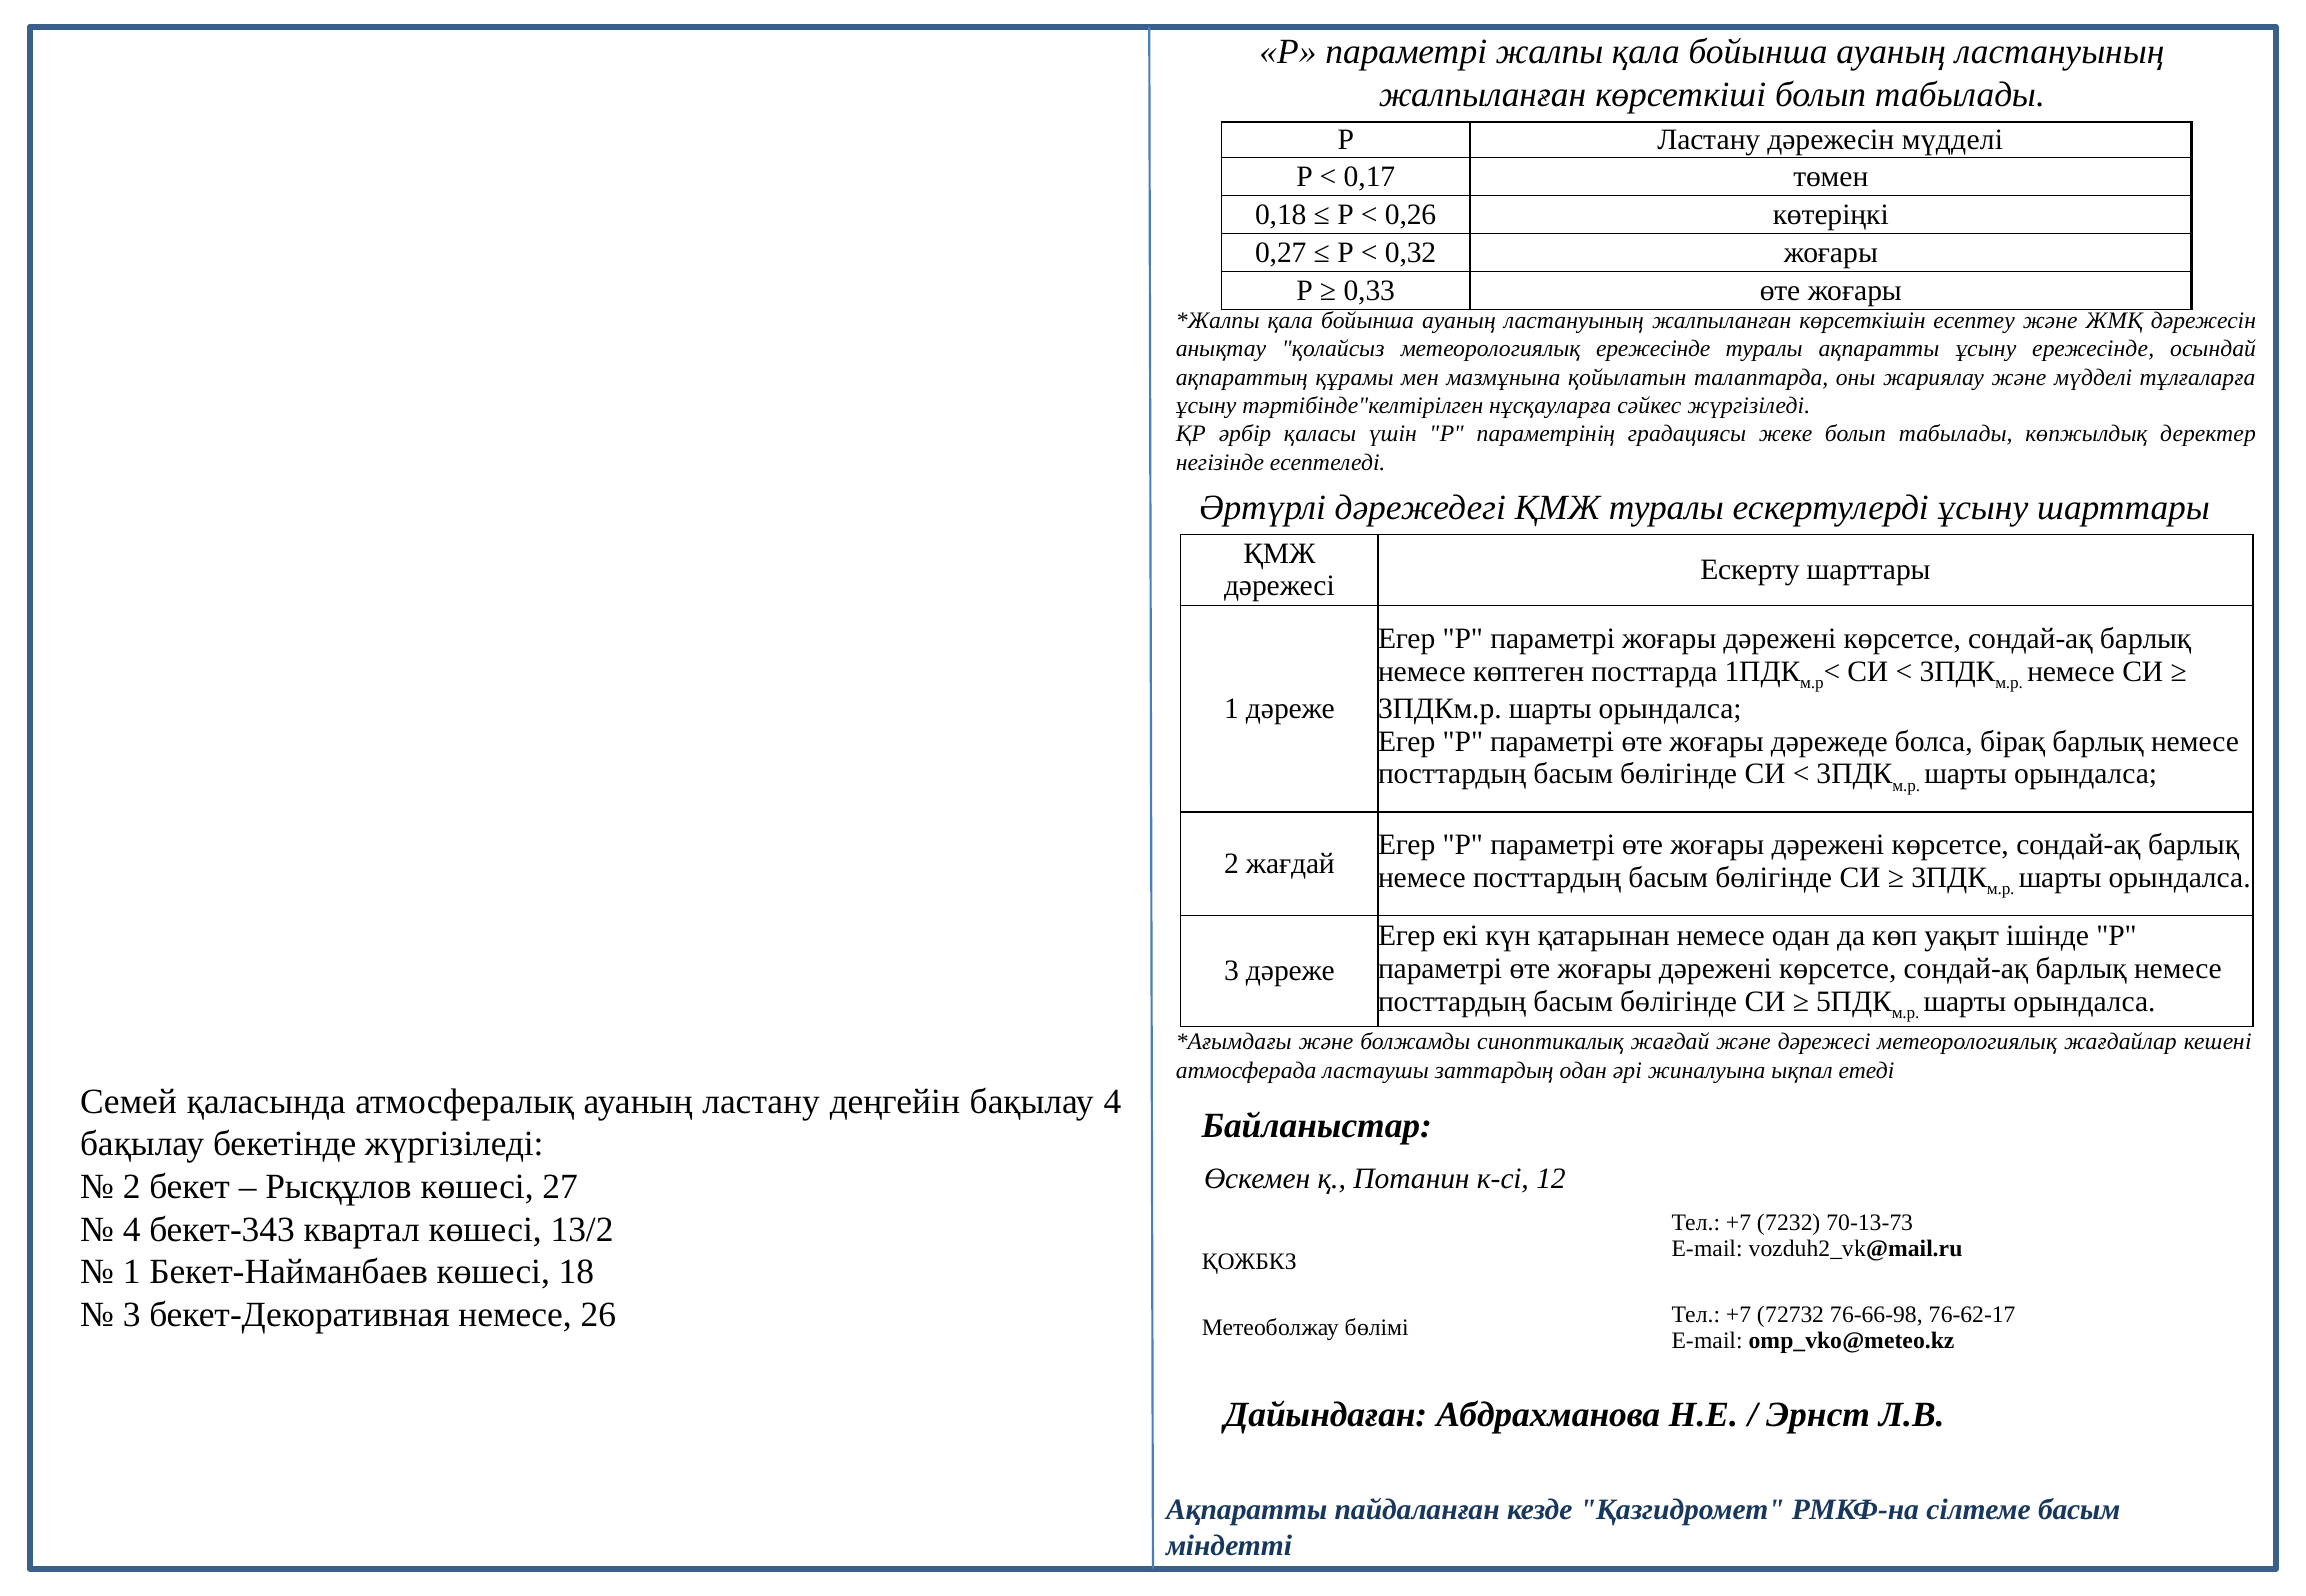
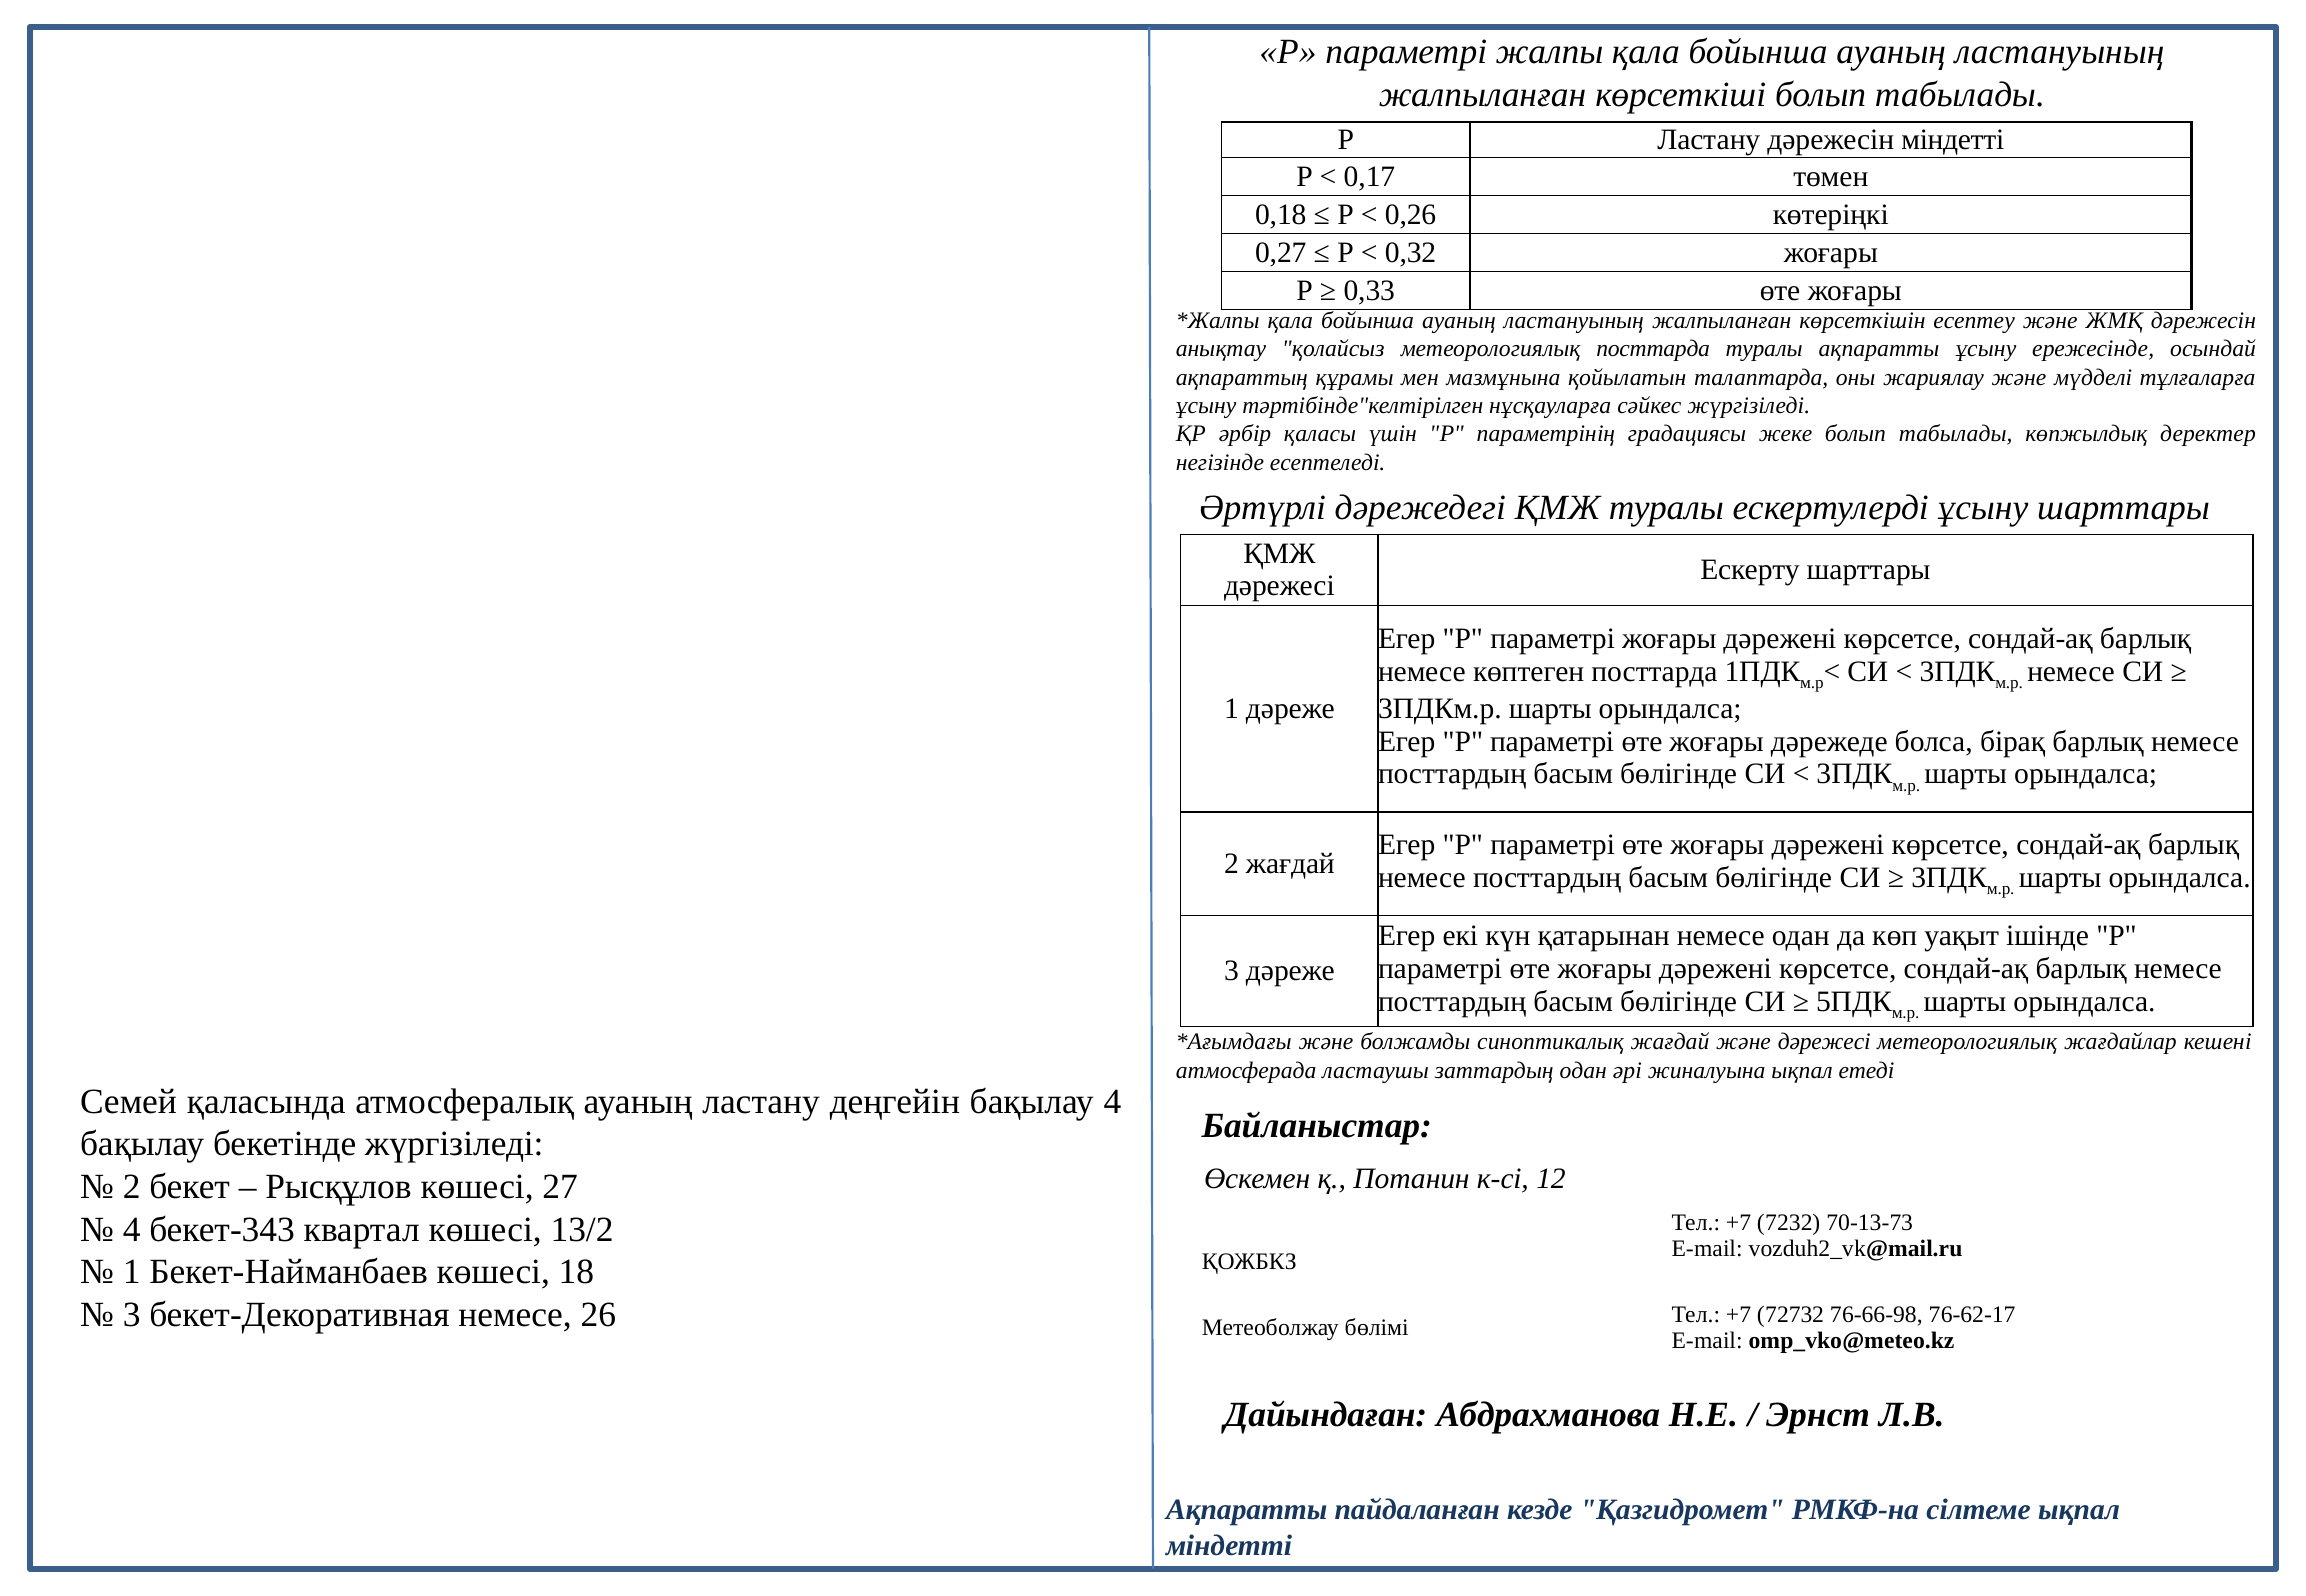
дәрежесін мүдделі: мүдделі -> міндетті
метеорологиялық ережесінде: ережесінде -> посттарда
сілтеме басым: басым -> ықпал
